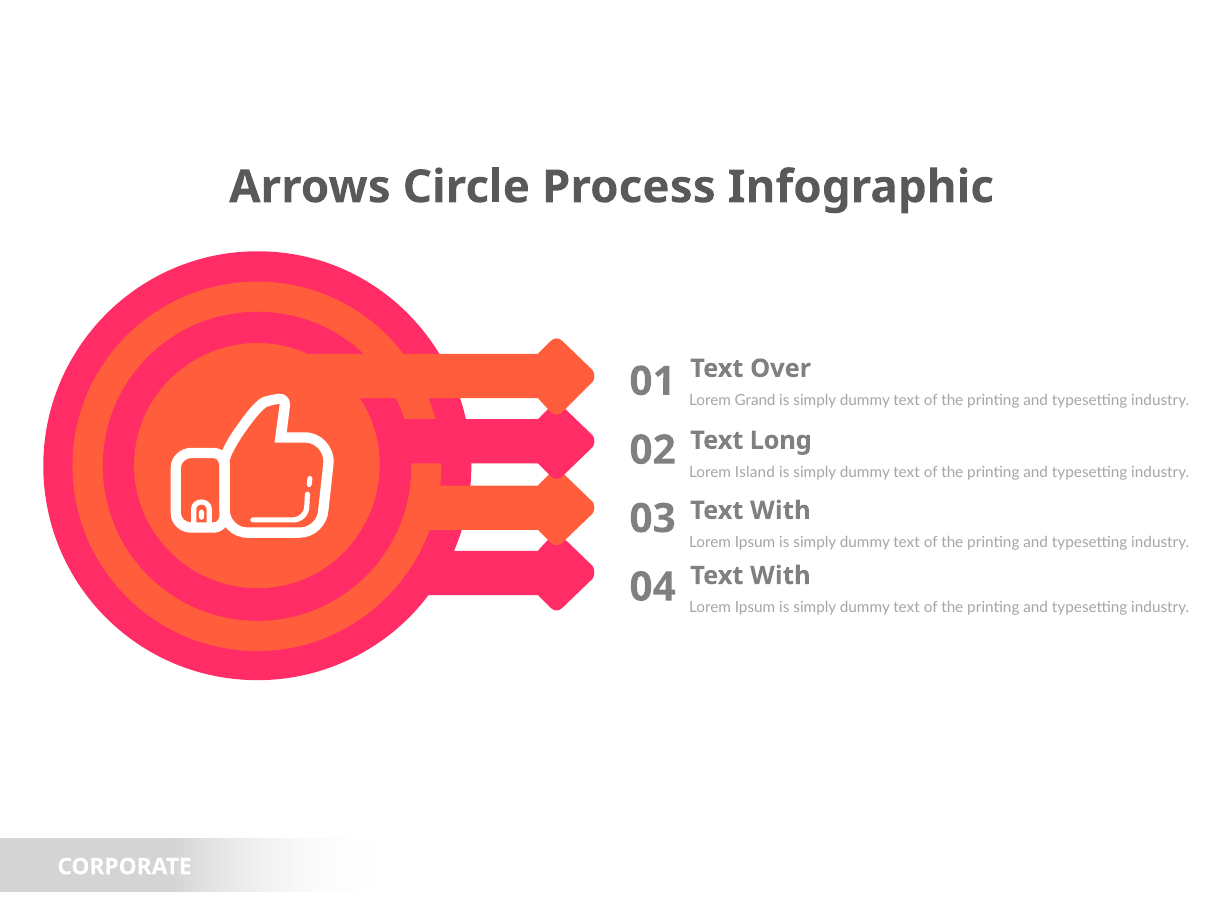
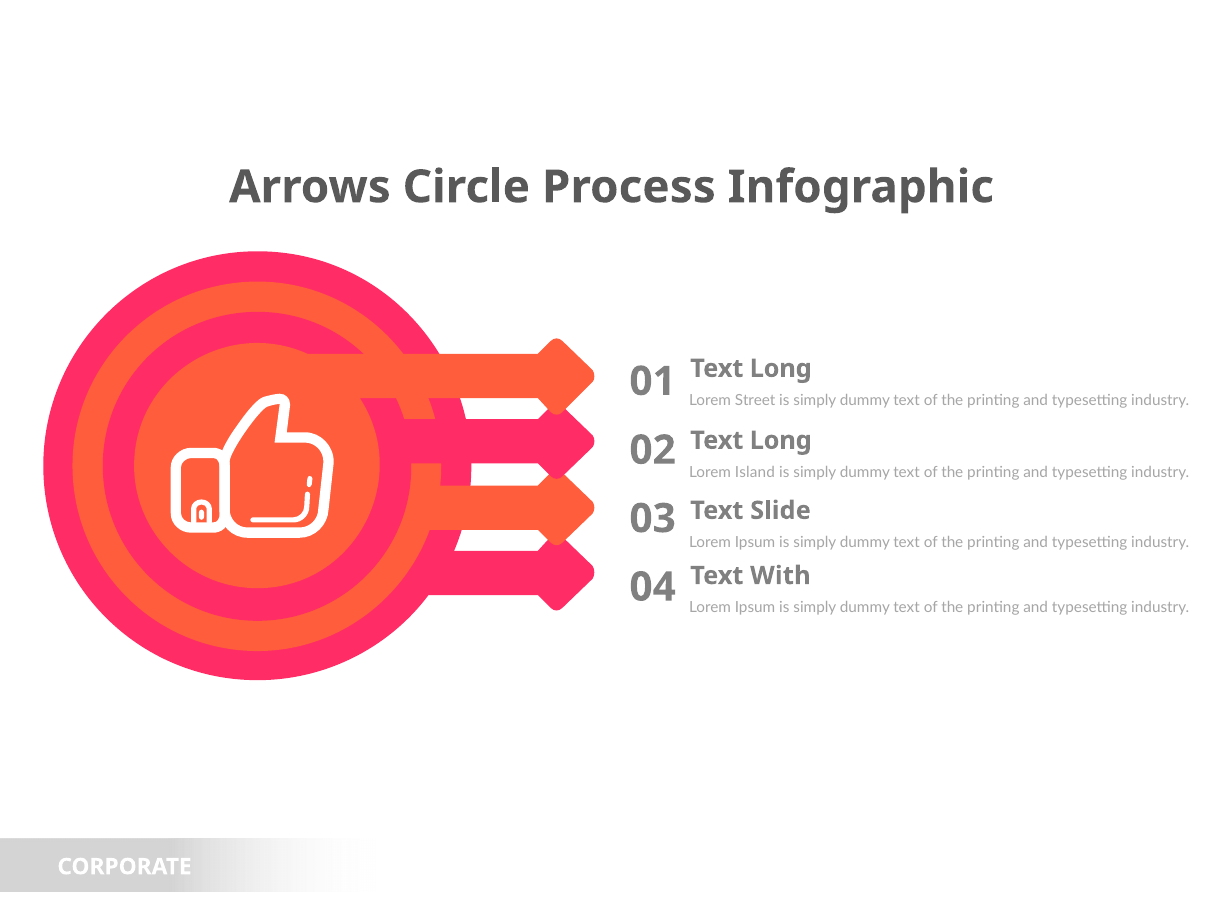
Over at (781, 369): Over -> Long
Grand: Grand -> Street
With at (780, 511): With -> Slide
